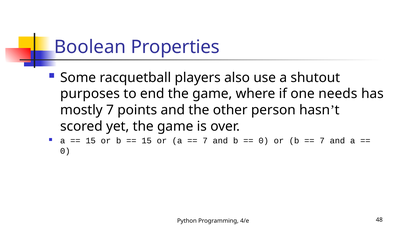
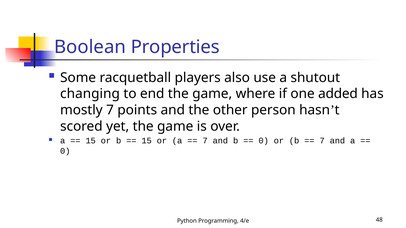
purposes: purposes -> changing
needs: needs -> added
